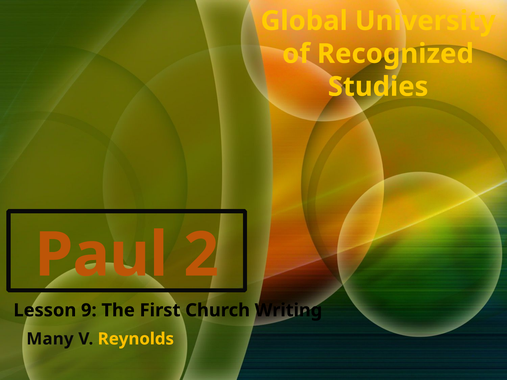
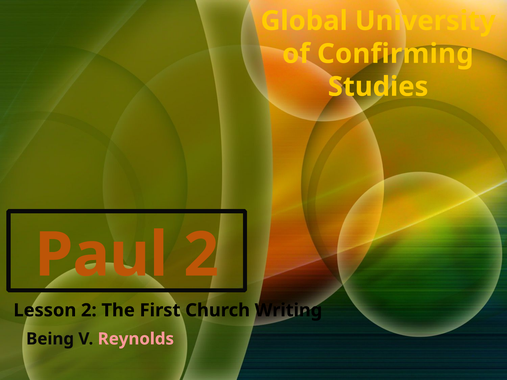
Recognized: Recognized -> Confirming
Lesson 9: 9 -> 2
Many: Many -> Being
Reynolds colour: yellow -> pink
